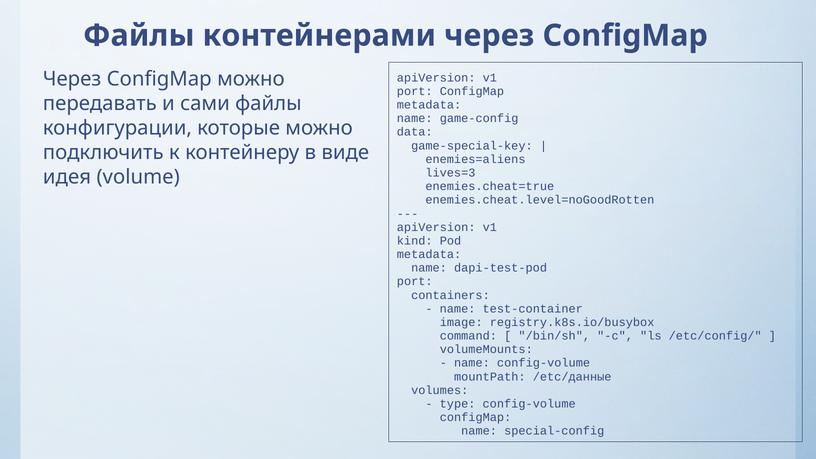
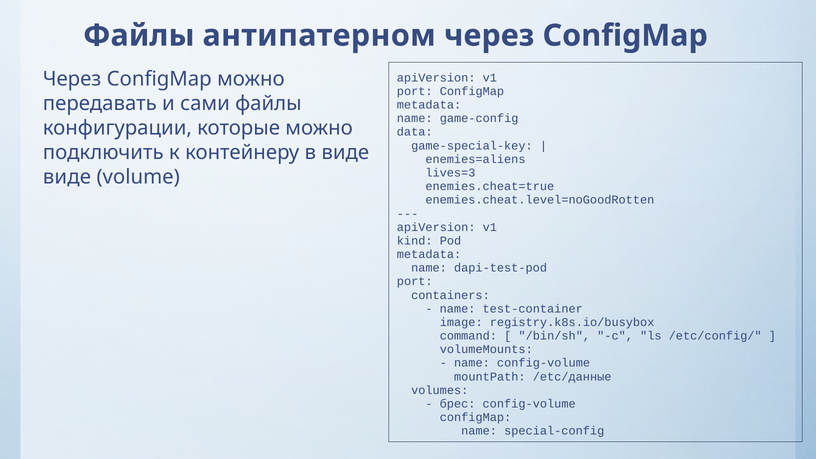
контейнерами: контейнерами -> антипатерном
идея at (67, 177): идея -> виде
type: type -> бpec
